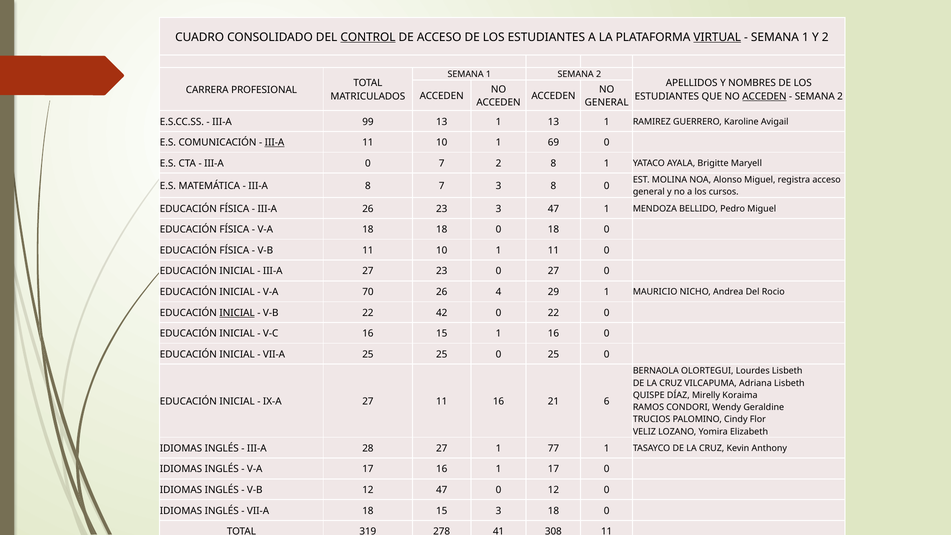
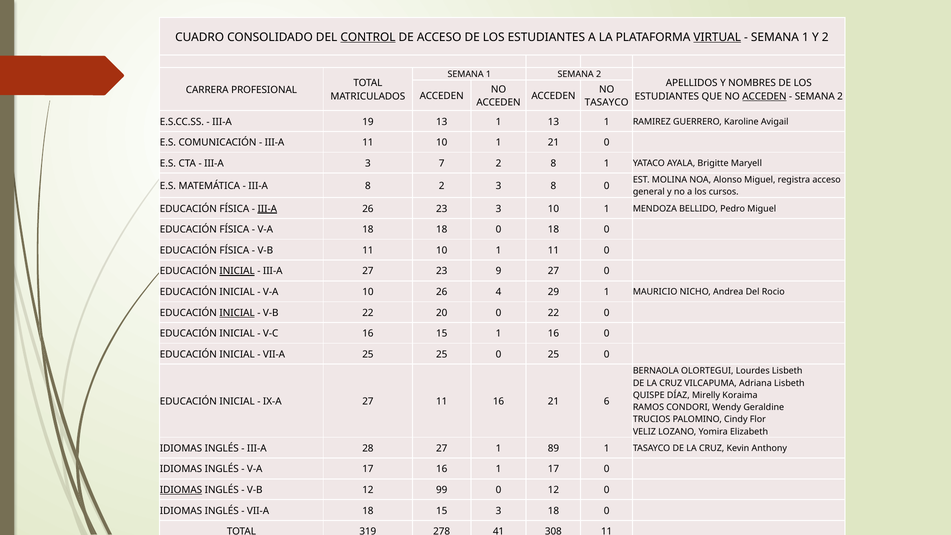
GENERAL at (607, 103): GENERAL -> TASAYCO
99: 99 -> 19
III-A at (275, 143) underline: present -> none
1 69: 69 -> 21
III-A 0: 0 -> 3
8 7: 7 -> 2
III-A at (267, 209) underline: none -> present
3 47: 47 -> 10
INICIAL at (237, 271) underline: none -> present
23 0: 0 -> 9
V-A 70: 70 -> 10
42: 42 -> 20
77: 77 -> 89
IDIOMAS at (181, 490) underline: none -> present
12 47: 47 -> 99
